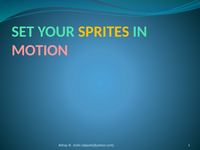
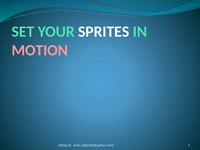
SPRITES colour: yellow -> white
